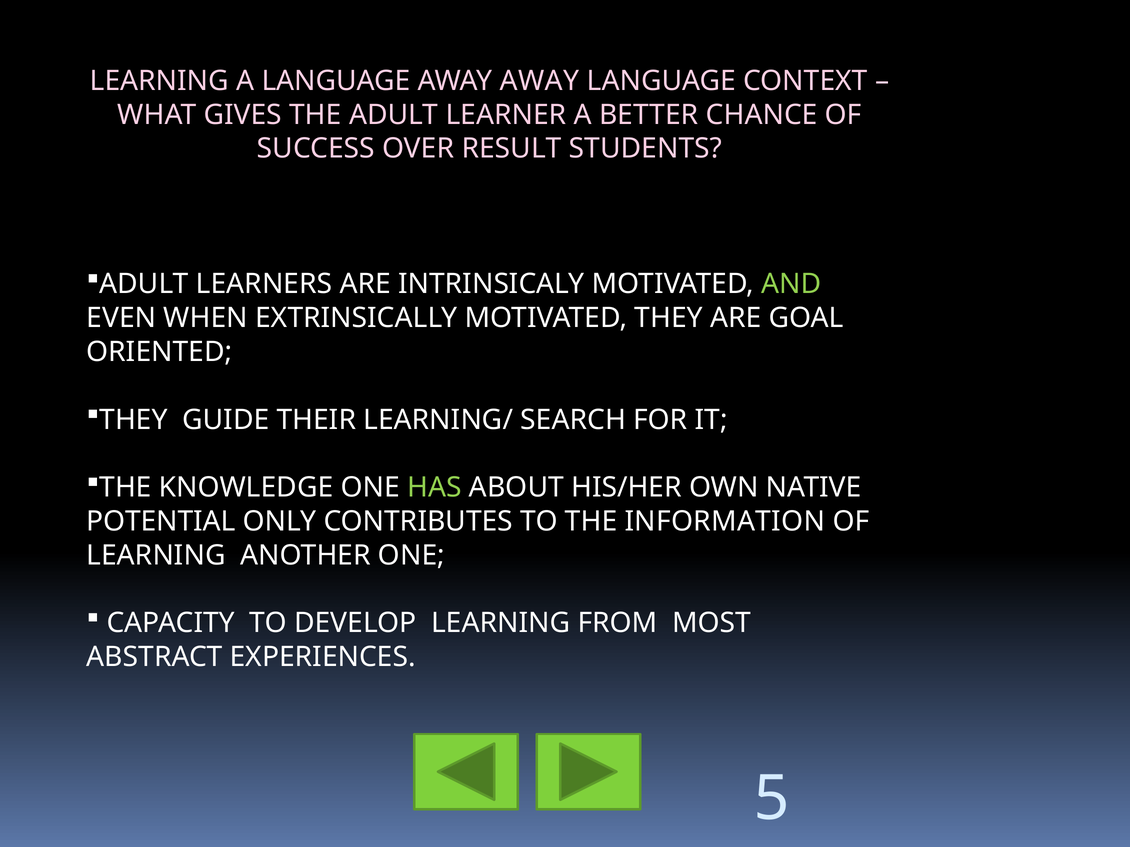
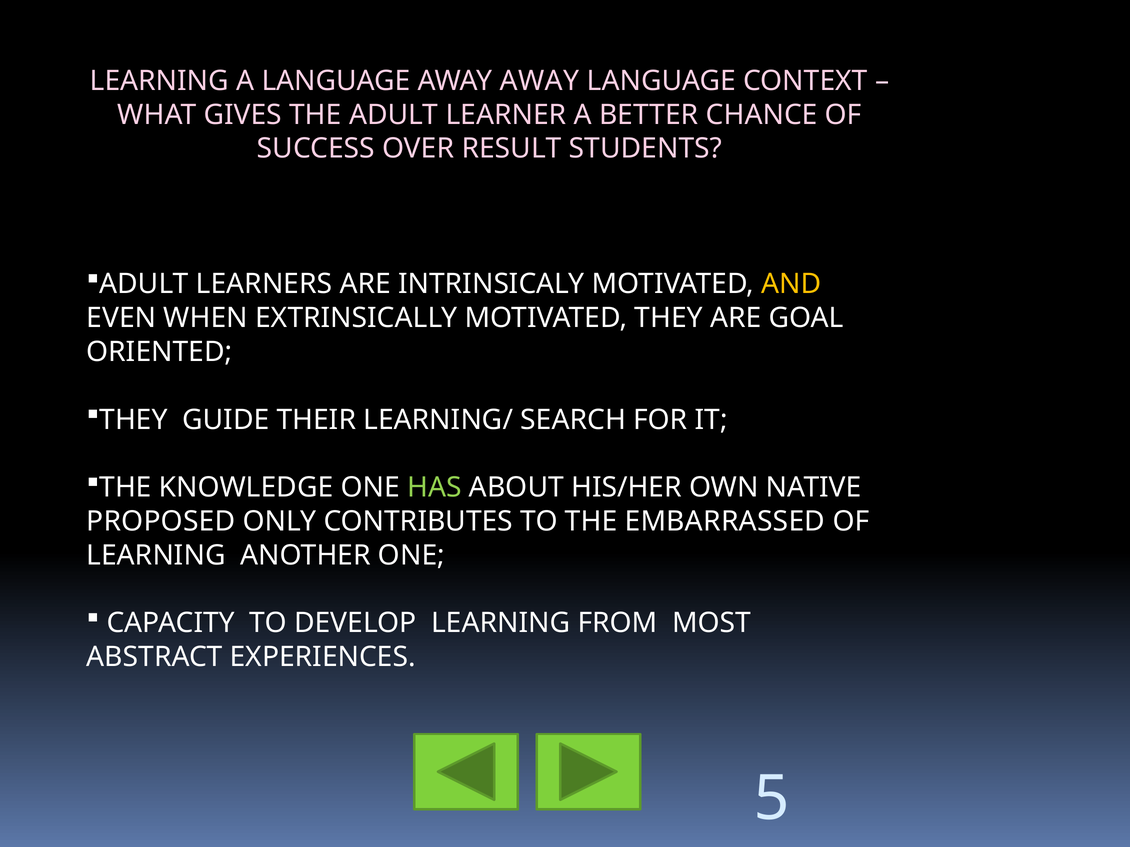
AND colour: light green -> yellow
POTENTIAL: POTENTIAL -> PROPOSED
INFORMATION: INFORMATION -> EMBARRASSED
